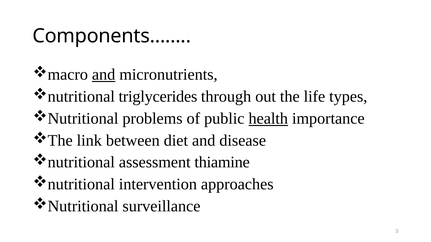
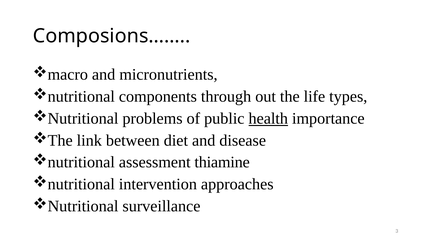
Components……: Components…… -> Composions……
and at (104, 75) underline: present -> none
triglycerides: triglycerides -> components
